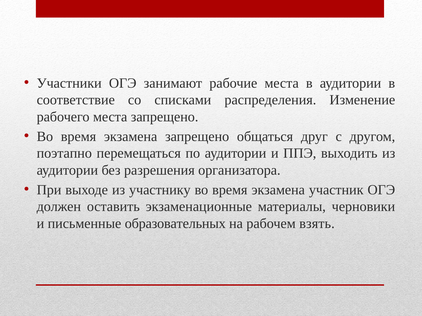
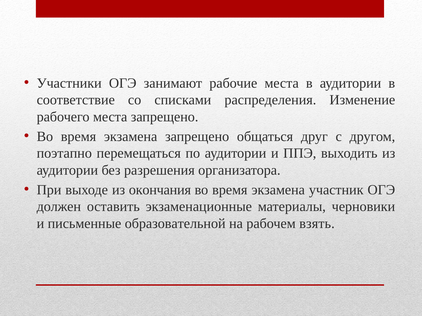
участнику: участнику -> окончания
образовательных: образовательных -> образовательной
